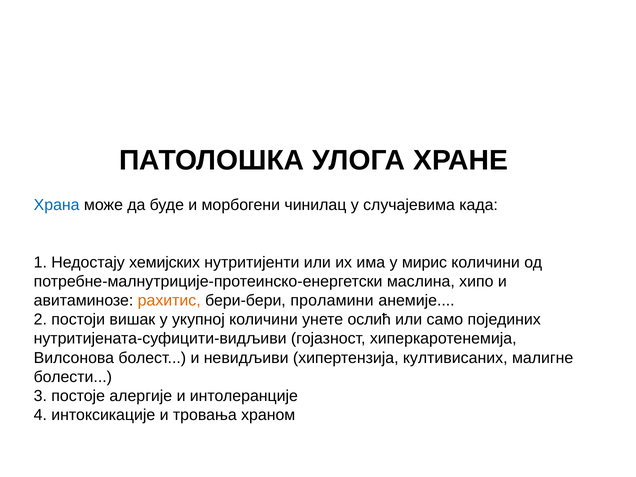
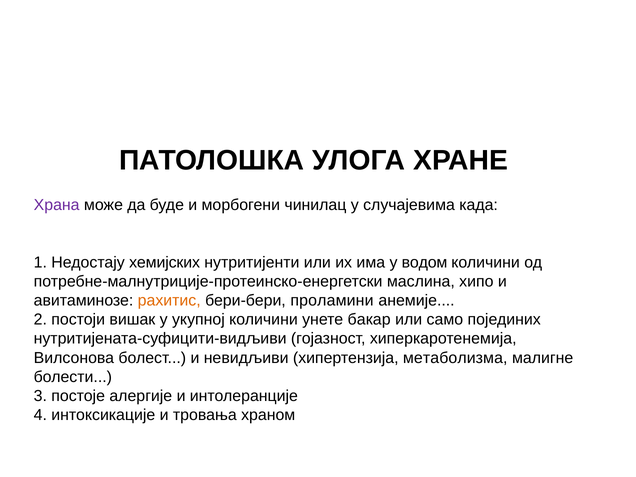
Храна colour: blue -> purple
мирис: мирис -> водом
ослић: ослић -> бакар
култивисаних: култивисаних -> метаболизма
